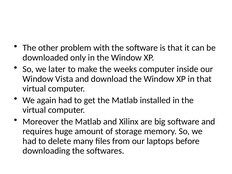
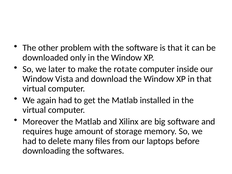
weeks: weeks -> rotate
